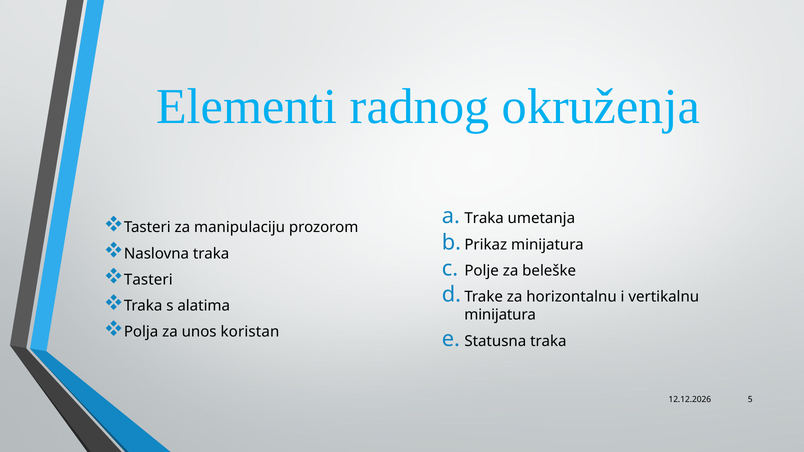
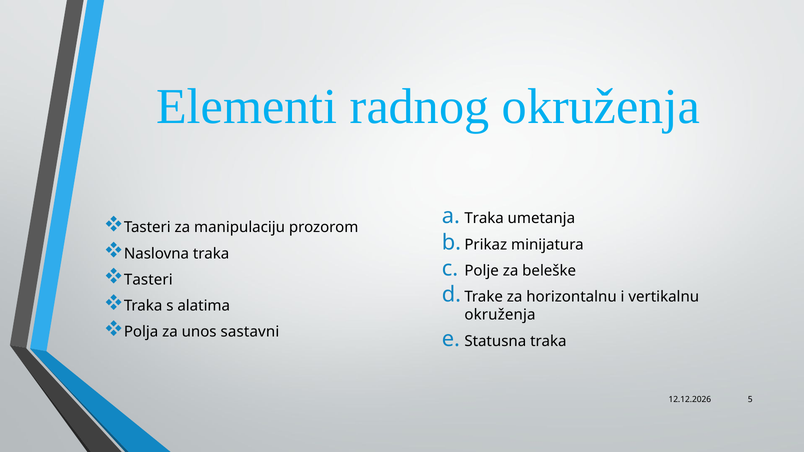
minijatura at (500, 315): minijatura -> okruženja
koristan: koristan -> sastavni
